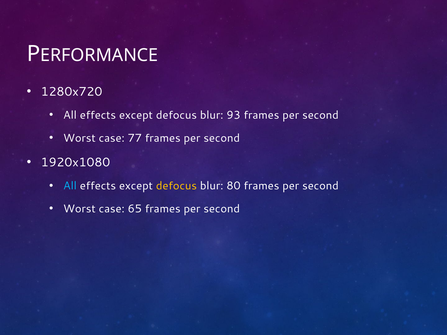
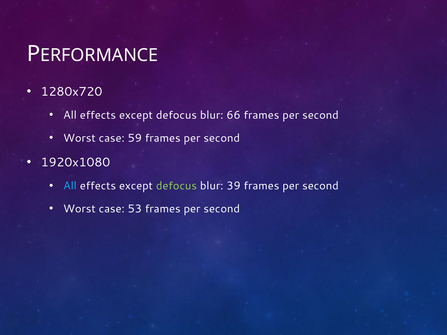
93: 93 -> 66
77: 77 -> 59
defocus at (176, 186) colour: yellow -> light green
80: 80 -> 39
65: 65 -> 53
